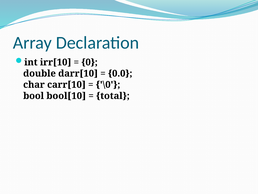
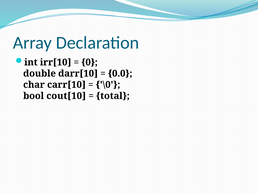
bool[10: bool[10 -> cout[10
